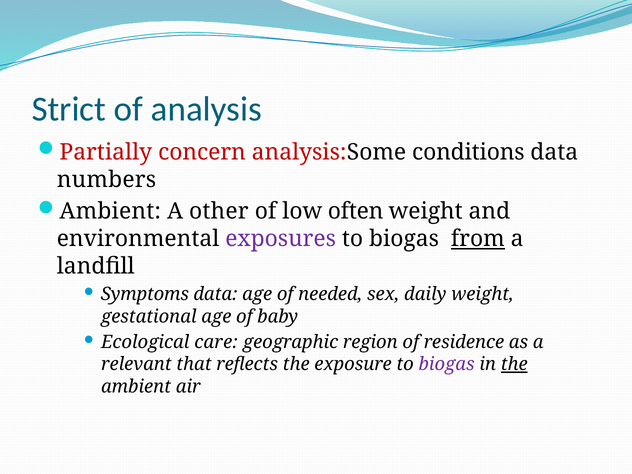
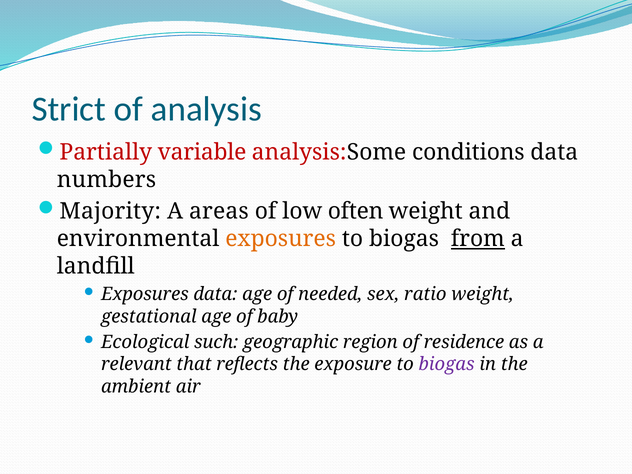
concern: concern -> variable
Ambient at (110, 211): Ambient -> Majority
other: other -> areas
exposures at (281, 239) colour: purple -> orange
Symptoms at (145, 294): Symptoms -> Exposures
daily: daily -> ratio
care: care -> such
the at (514, 364) underline: present -> none
